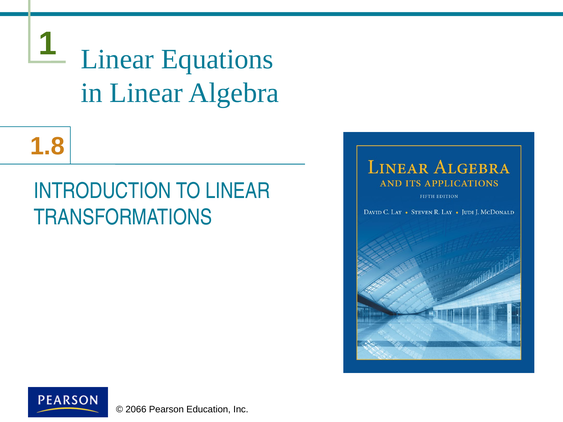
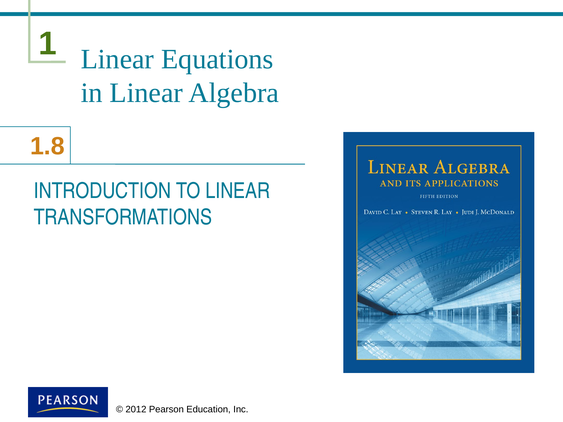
2066: 2066 -> 2012
